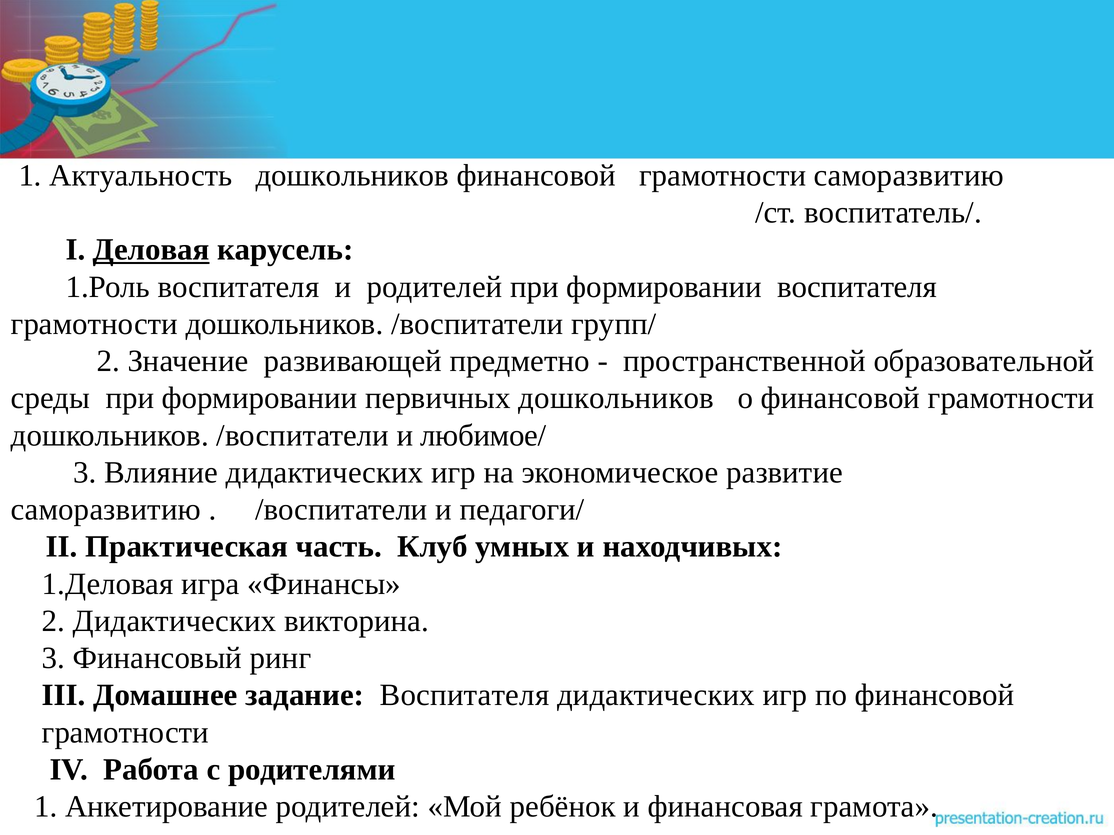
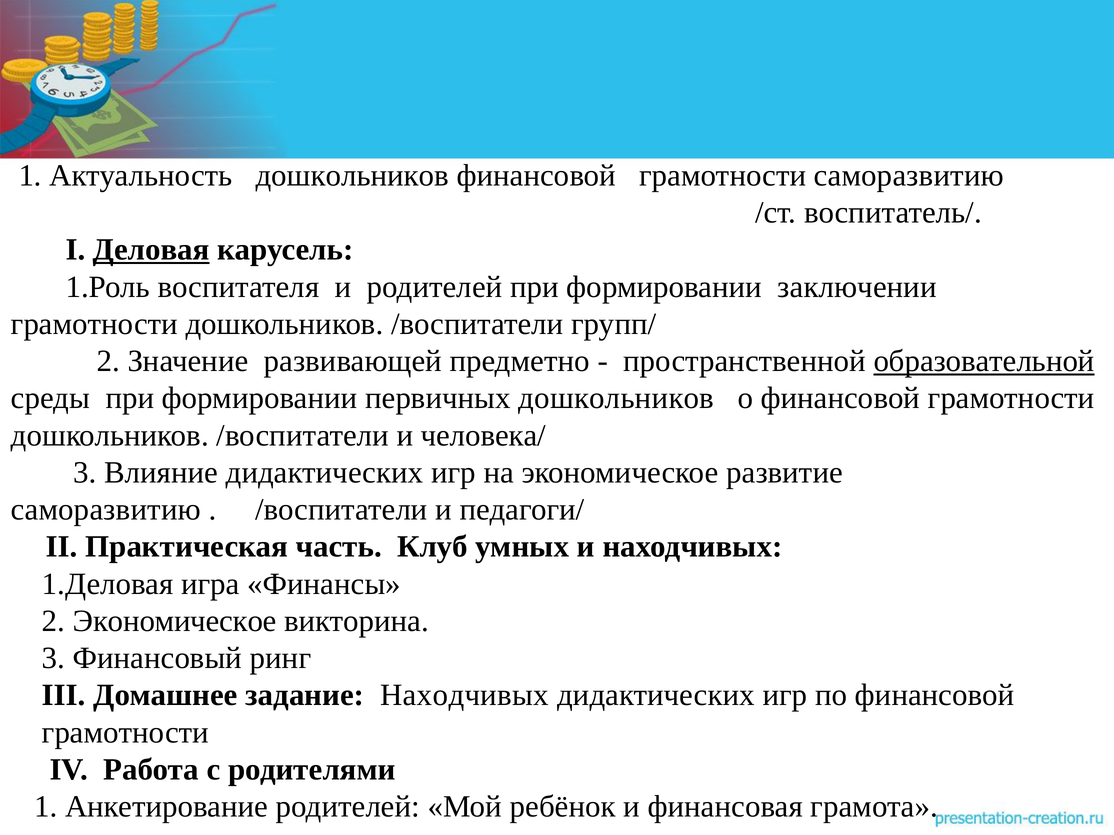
формировании воспитателя: воспитателя -> заключении
образовательной underline: none -> present
любимое/: любимое/ -> человека/
2 Дидактических: Дидактических -> Экономическое
задание Воспитателя: Воспитателя -> Находчивых
